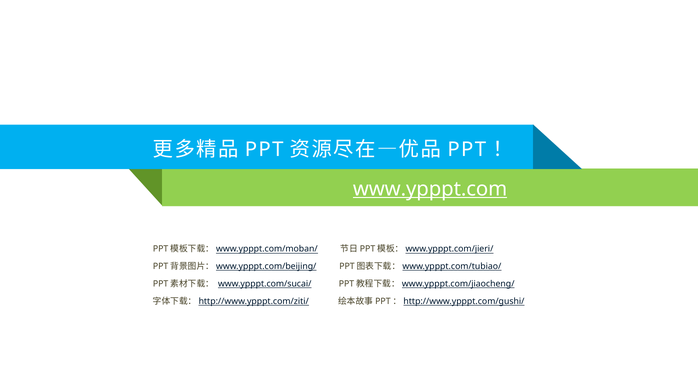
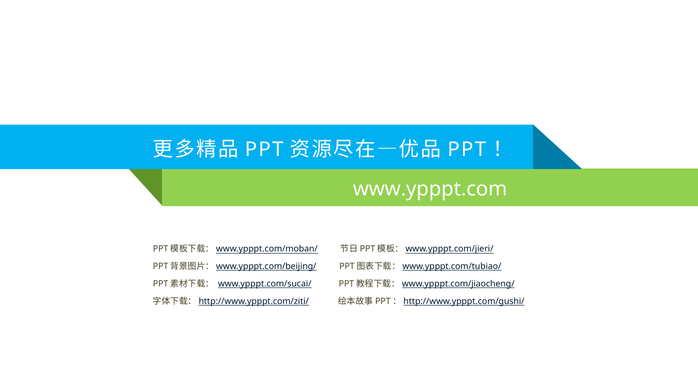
www.ypppt.com underline: present -> none
